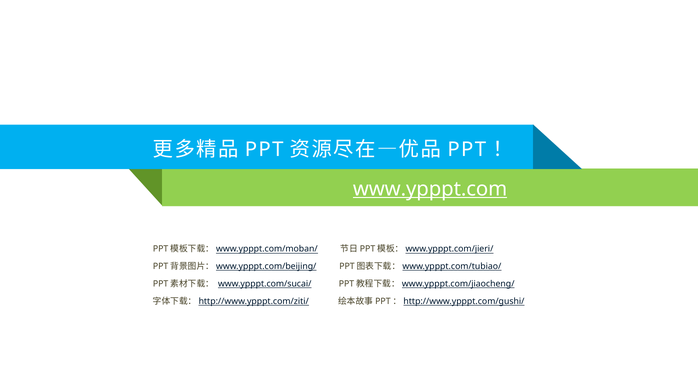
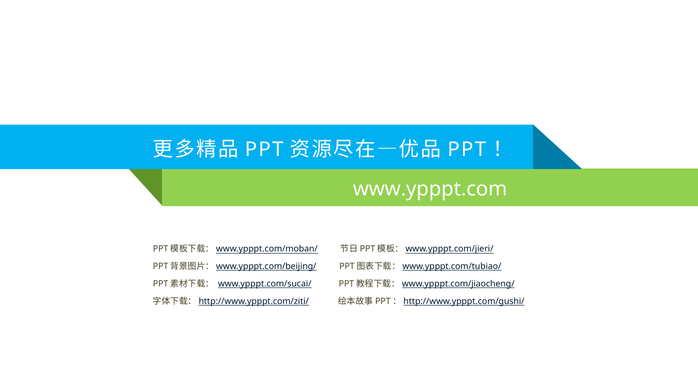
www.ypppt.com underline: present -> none
